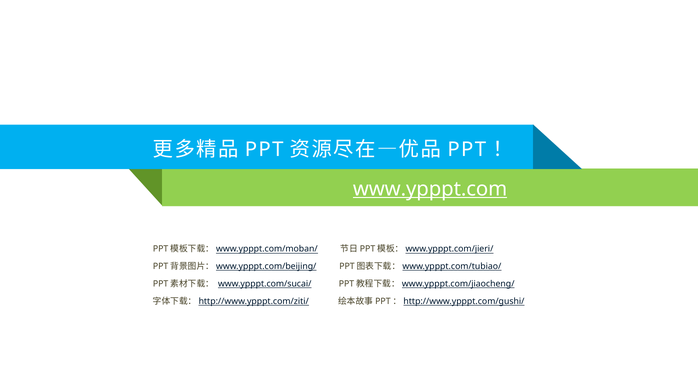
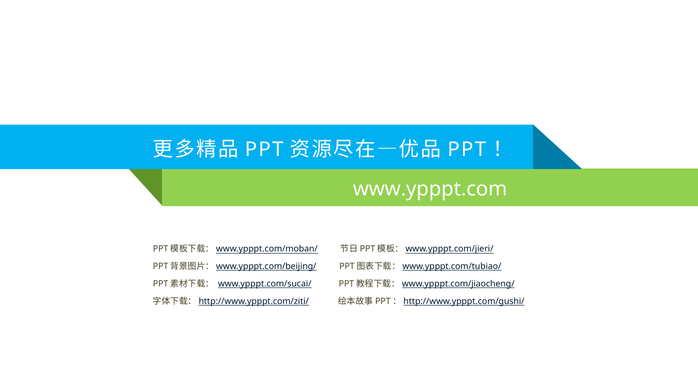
www.ypppt.com underline: present -> none
